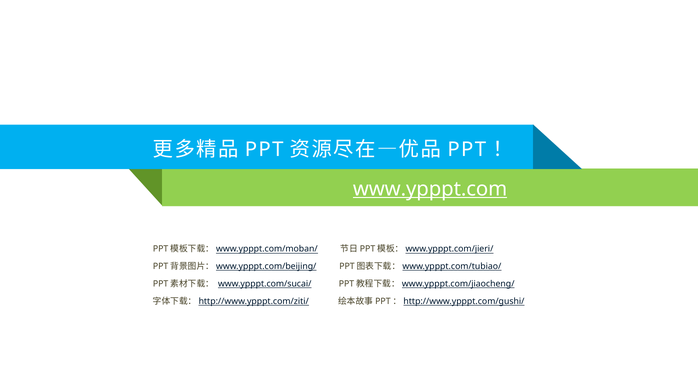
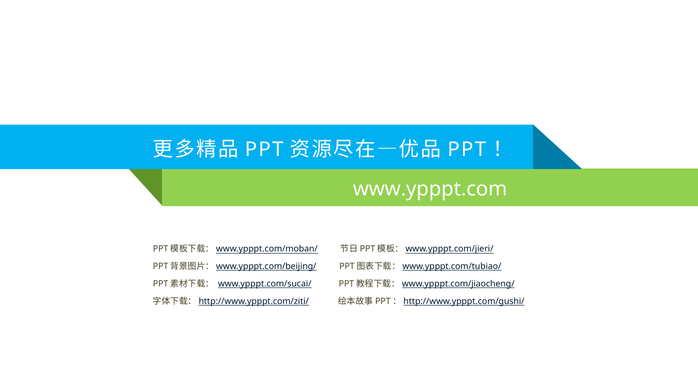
www.ypppt.com underline: present -> none
